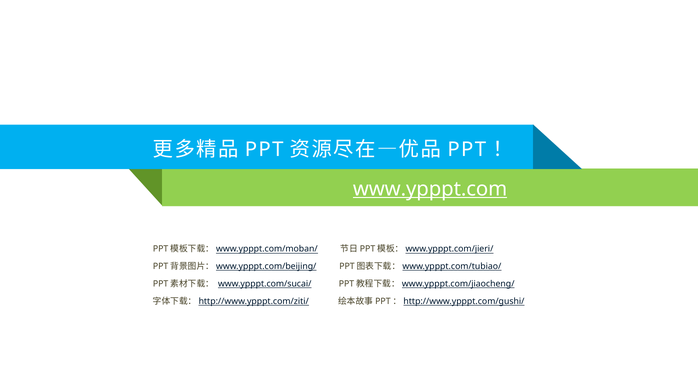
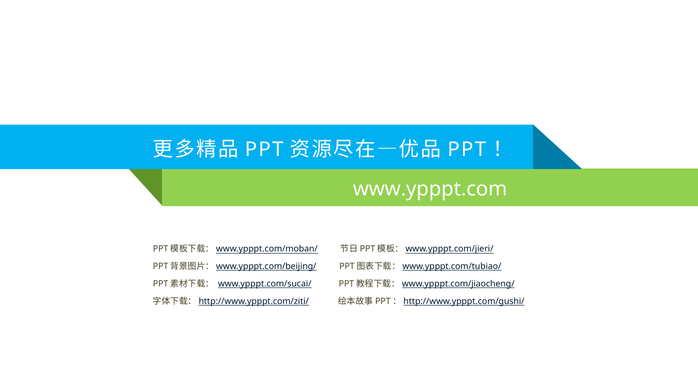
www.ypppt.com underline: present -> none
